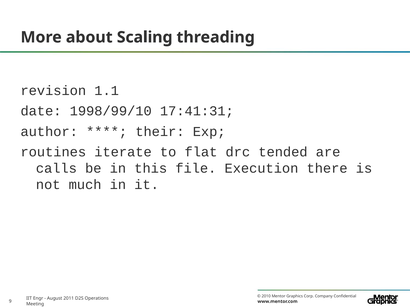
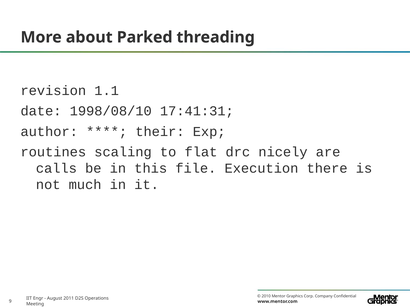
Scaling: Scaling -> Parked
1998/99/10: 1998/99/10 -> 1998/08/10
iterate: iterate -> scaling
tended: tended -> nicely
